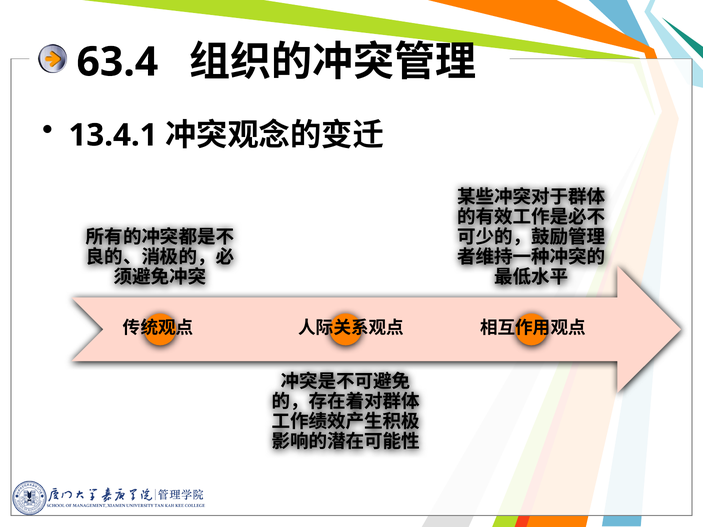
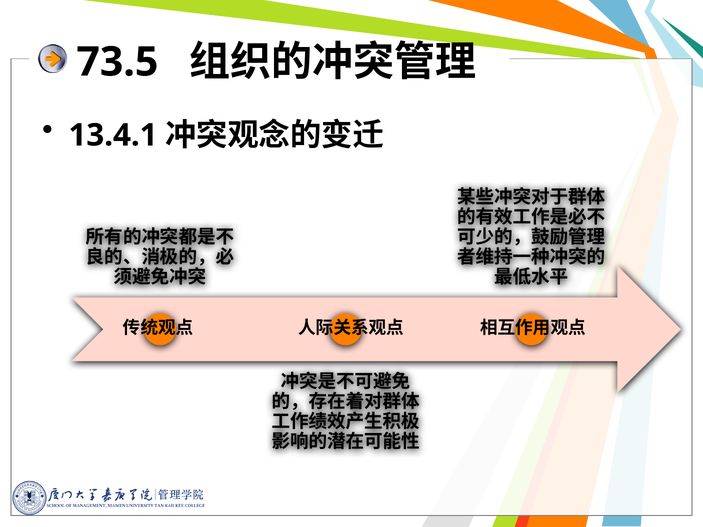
63.4: 63.4 -> 73.5
